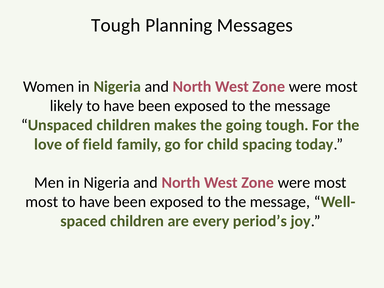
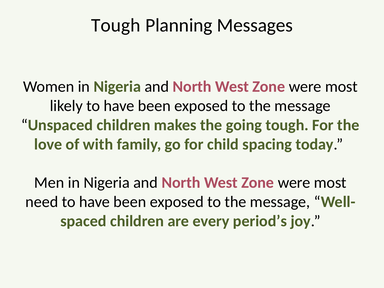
field: field -> with
most at (42, 202): most -> need
